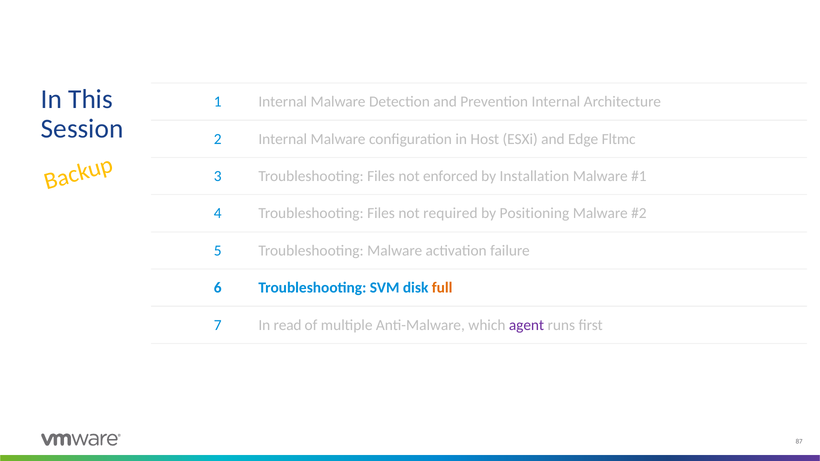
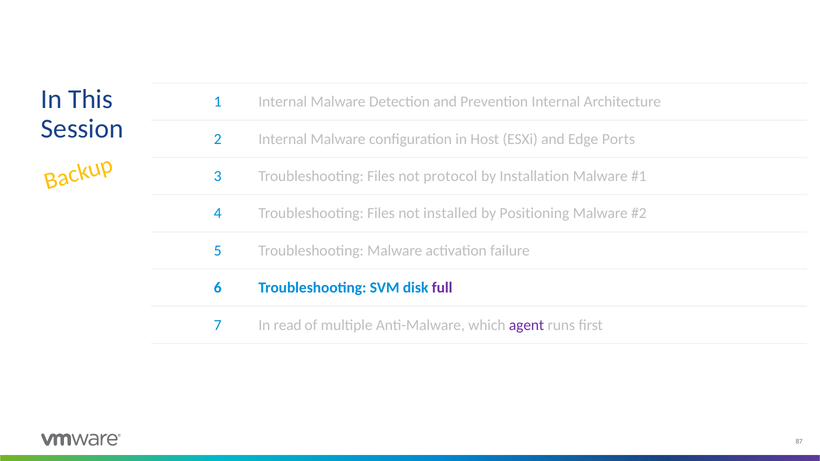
Fltmc: Fltmc -> Ports
enforced: enforced -> protocol
required: required -> installed
full colour: orange -> purple
